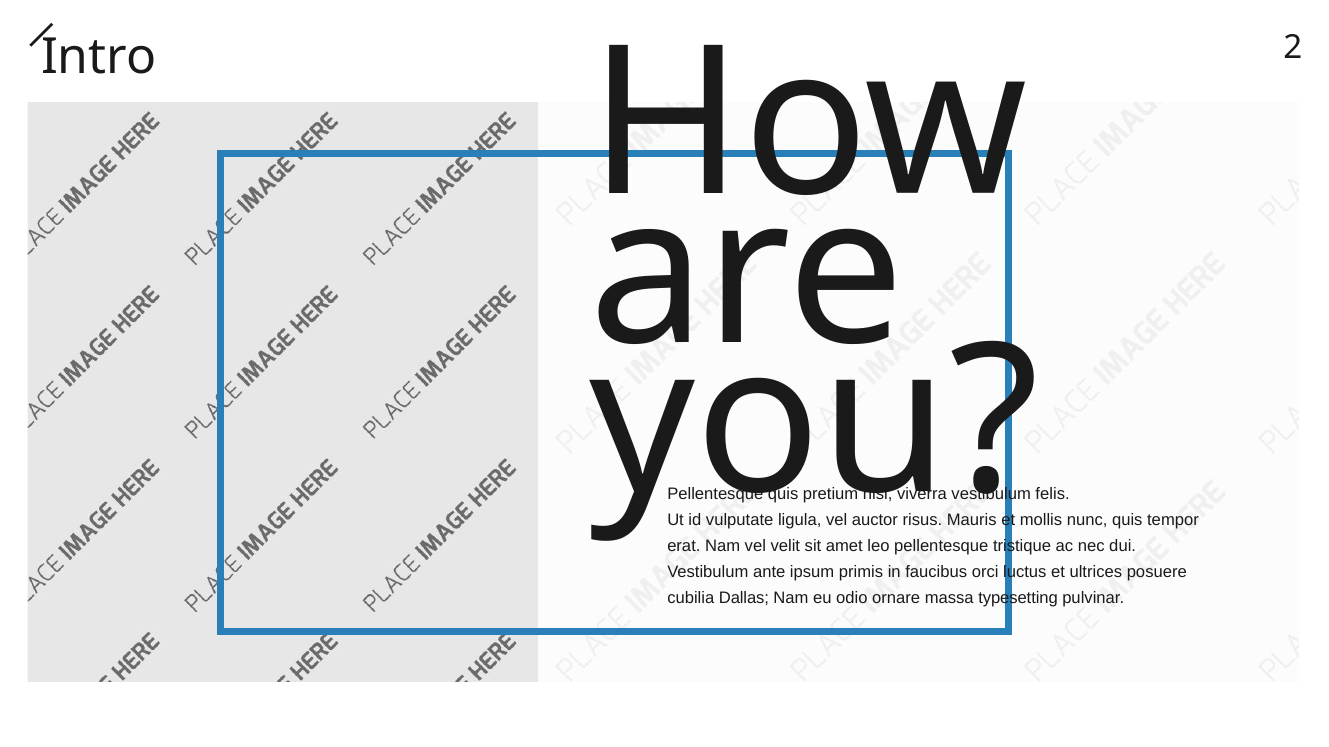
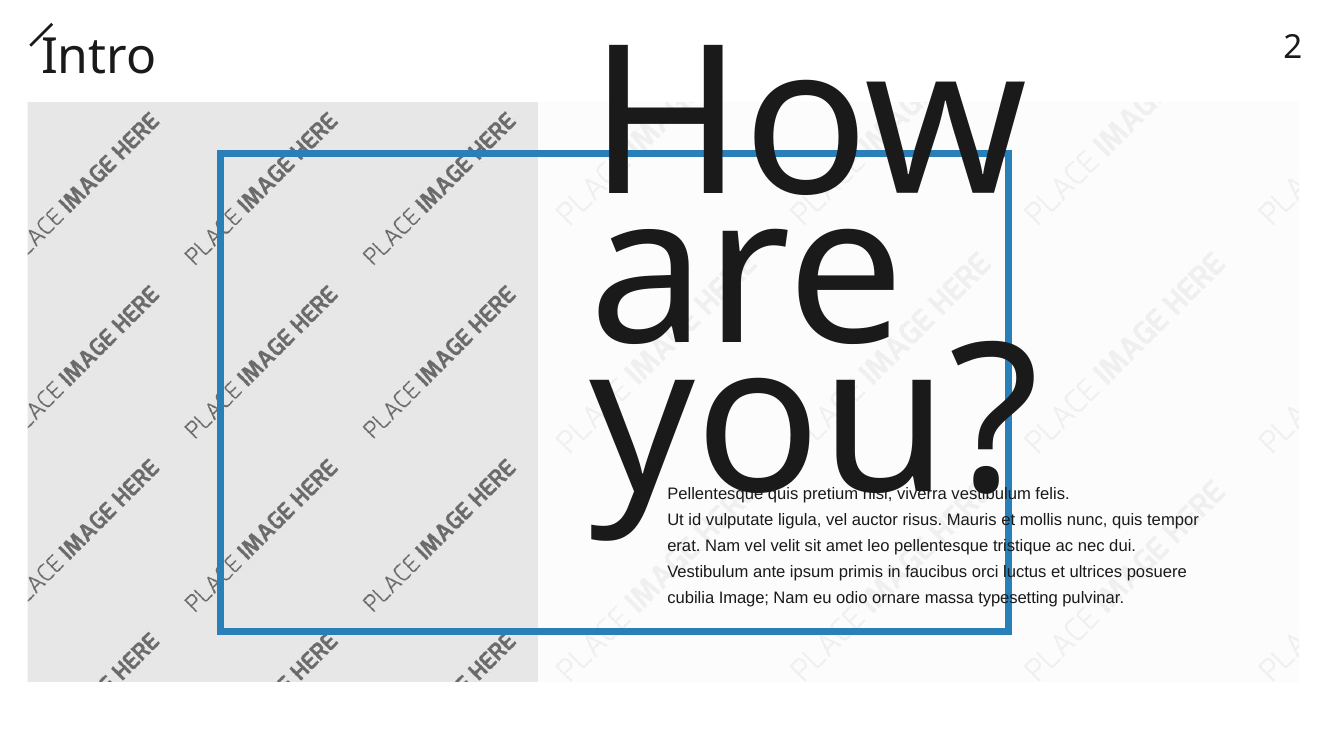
Dallas: Dallas -> Image
